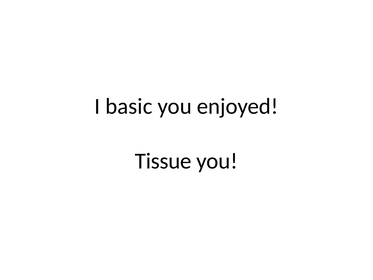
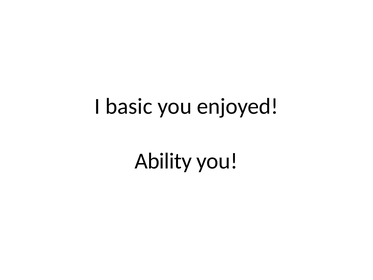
Tissue: Tissue -> Ability
